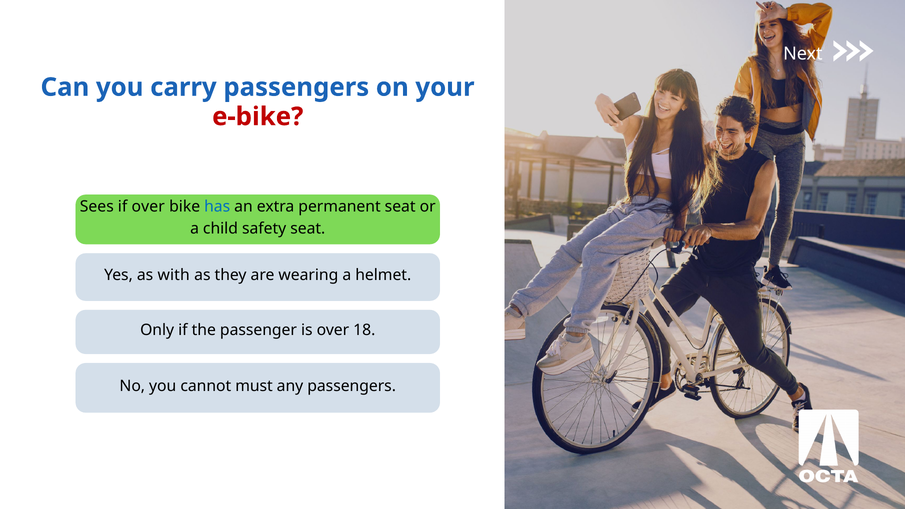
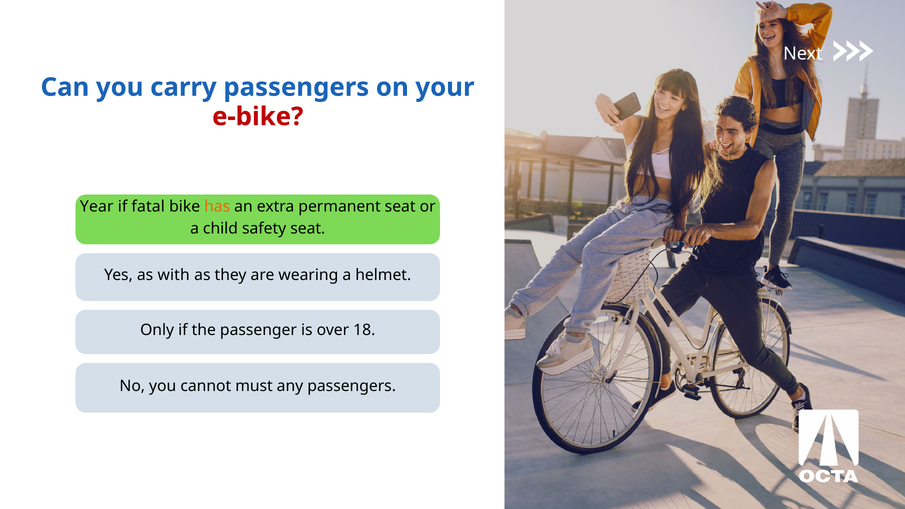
Sees: Sees -> Year
if over: over -> fatal
has colour: blue -> orange
